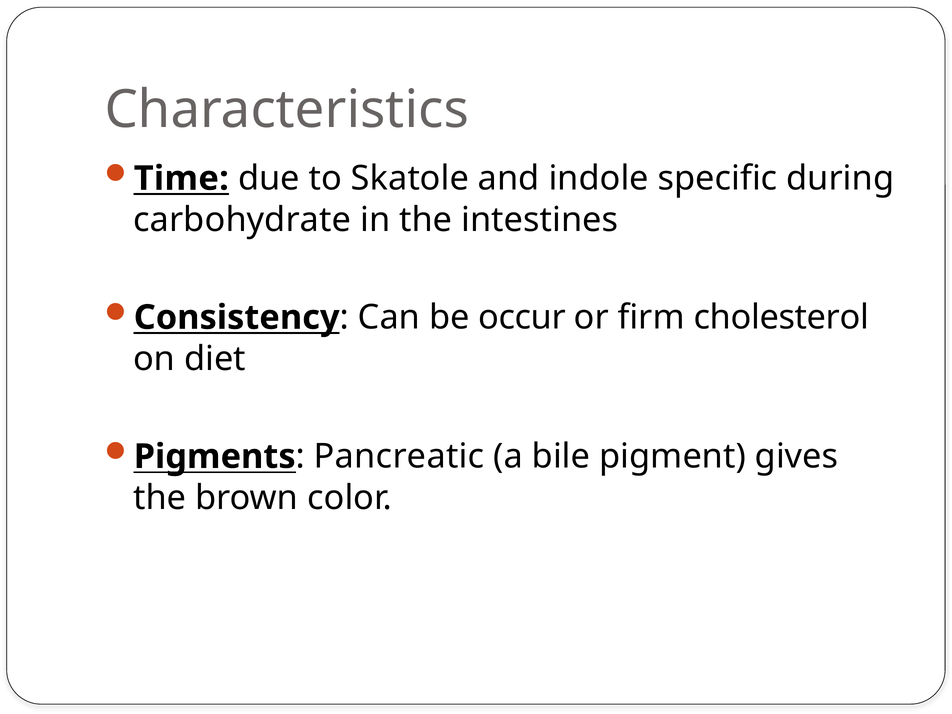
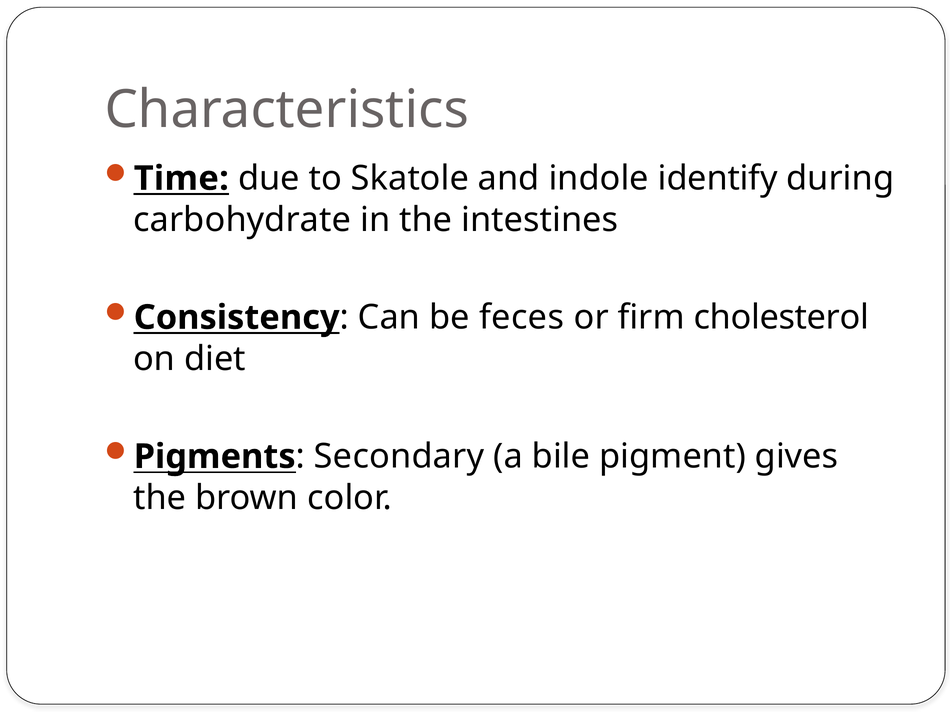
specific: specific -> identify
occur: occur -> feces
Pancreatic: Pancreatic -> Secondary
